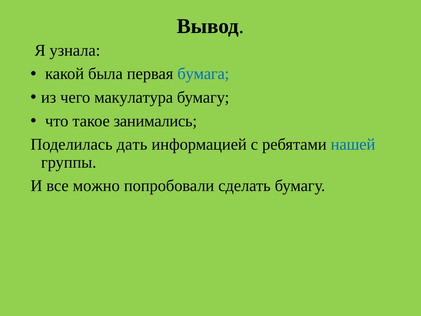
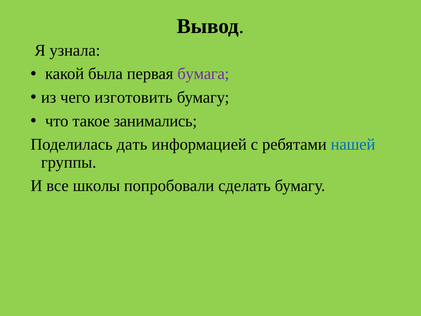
бумага colour: blue -> purple
макулатура: макулатура -> изготовить
можно: можно -> школы
